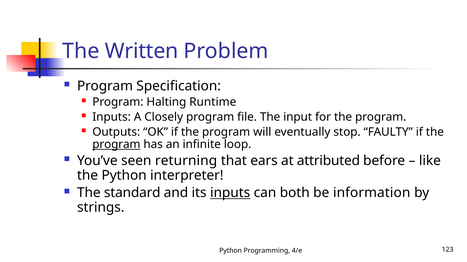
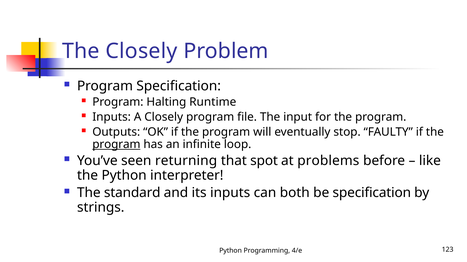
The Written: Written -> Closely
ears: ears -> spot
attributed: attributed -> problems
inputs at (230, 193) underline: present -> none
be information: information -> specification
